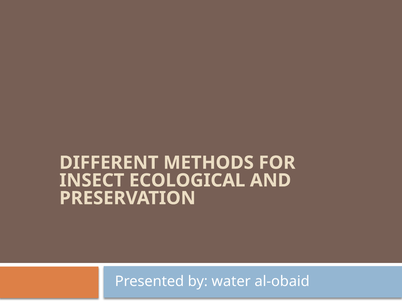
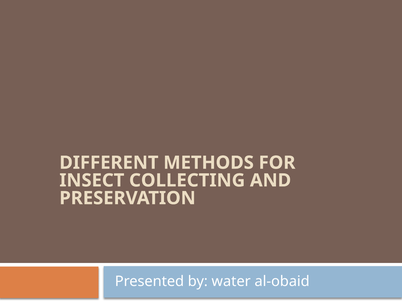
ECOLOGICAL: ECOLOGICAL -> COLLECTING
